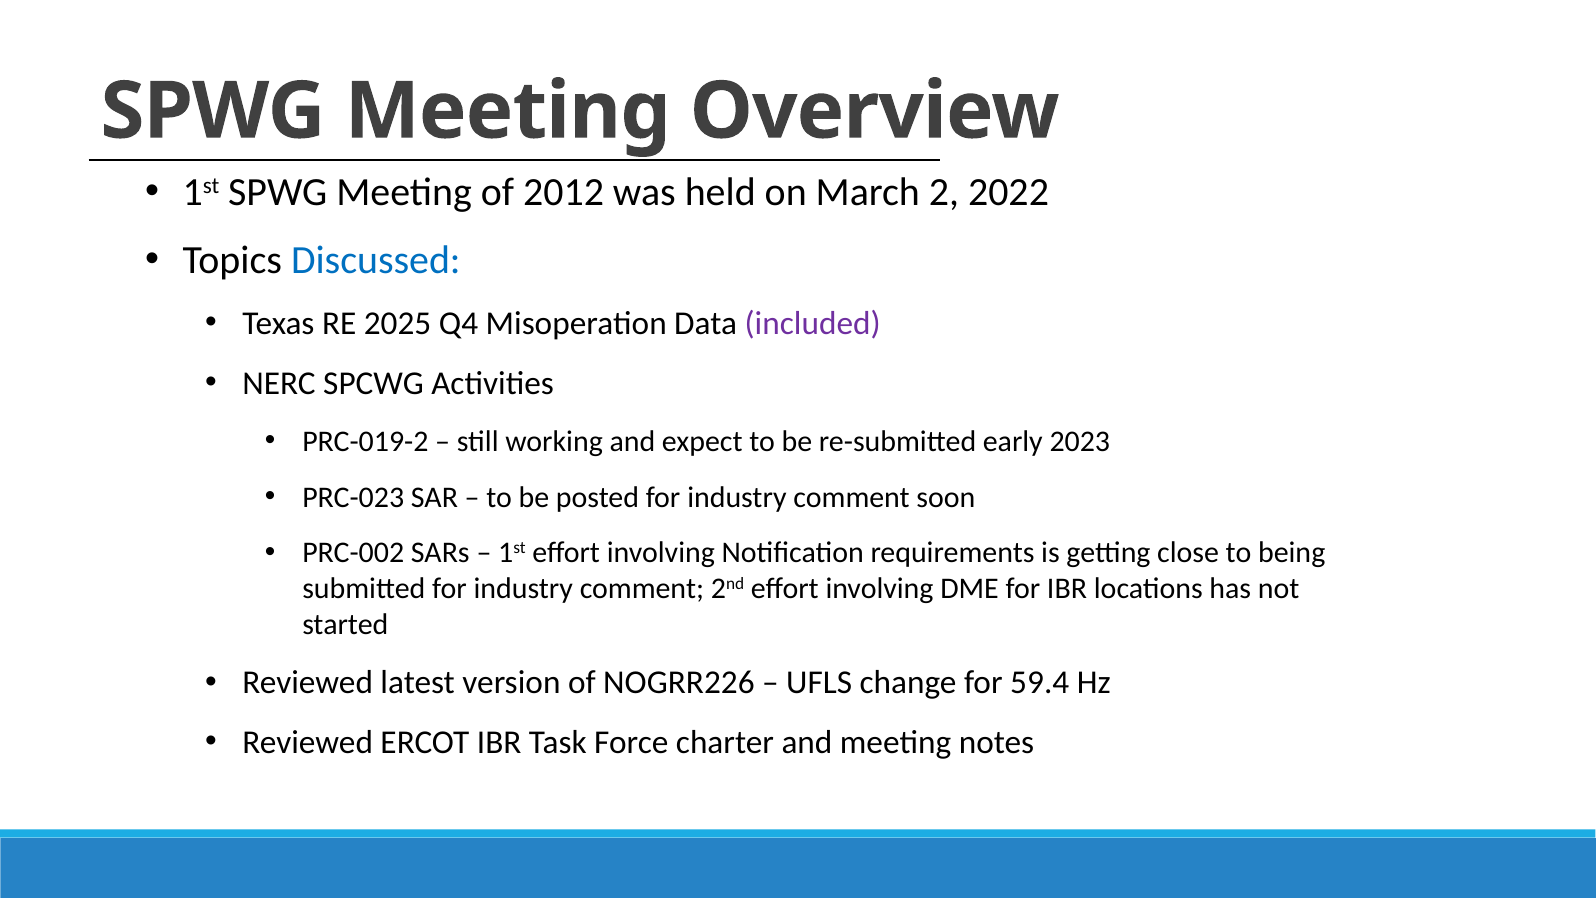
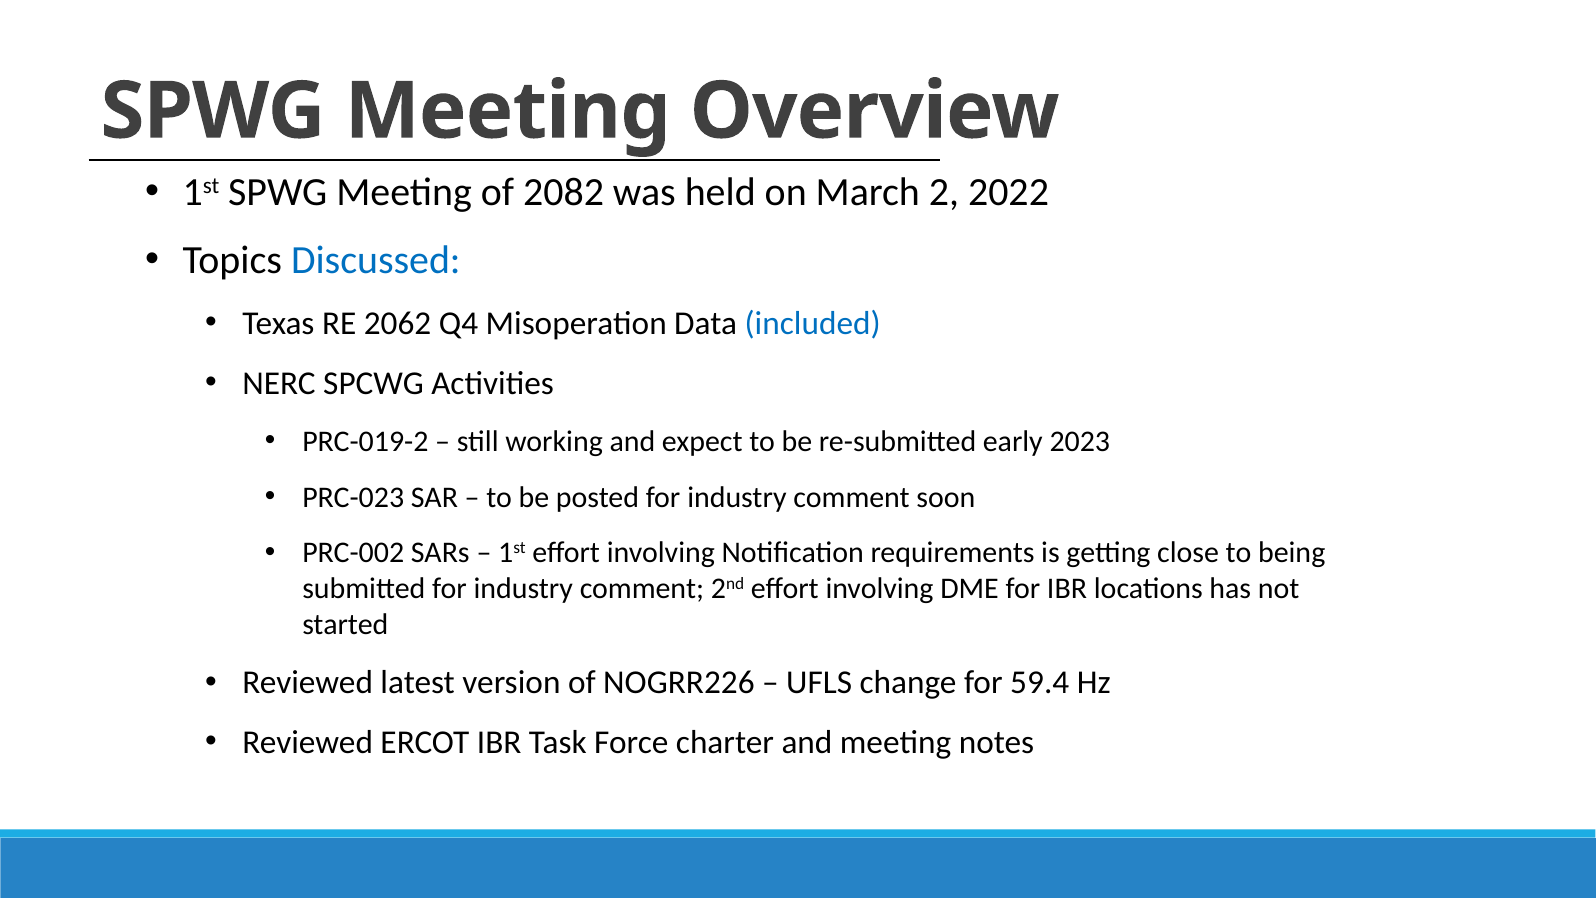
2012: 2012 -> 2082
2025: 2025 -> 2062
included colour: purple -> blue
